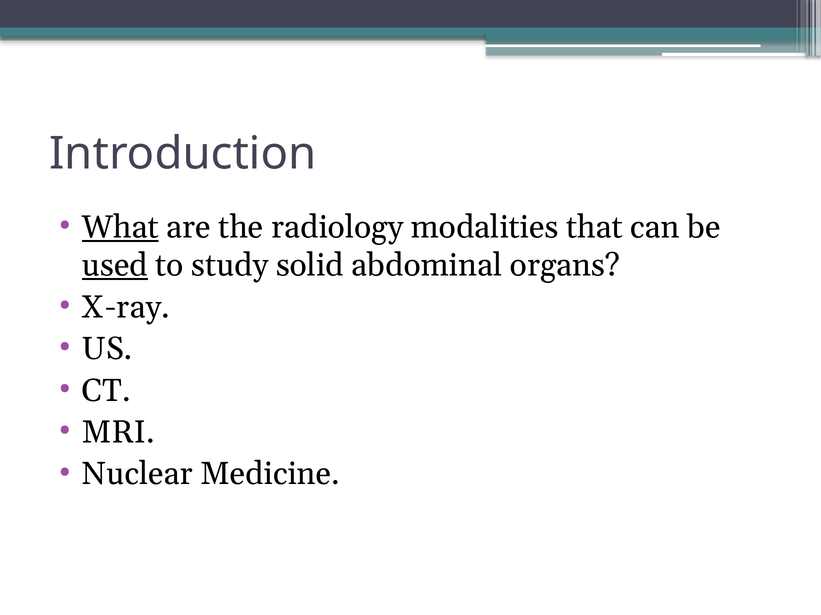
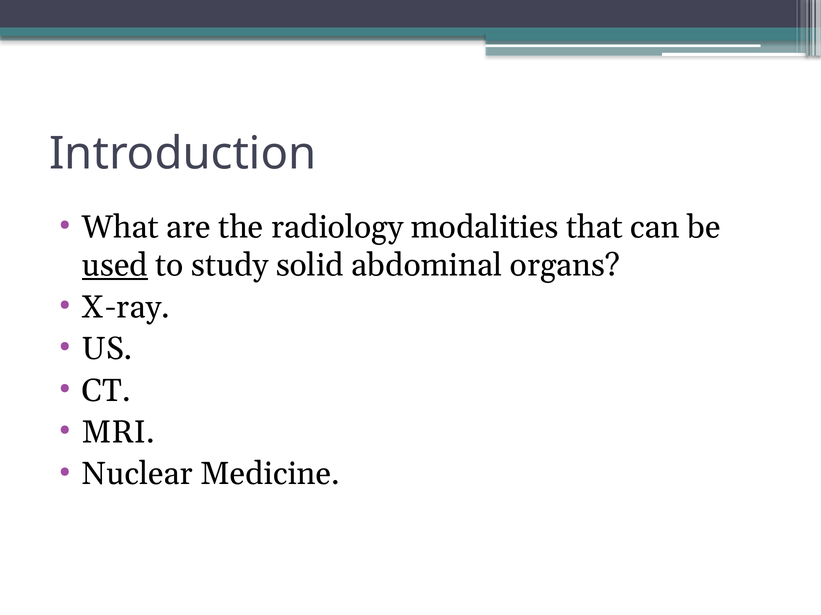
What underline: present -> none
